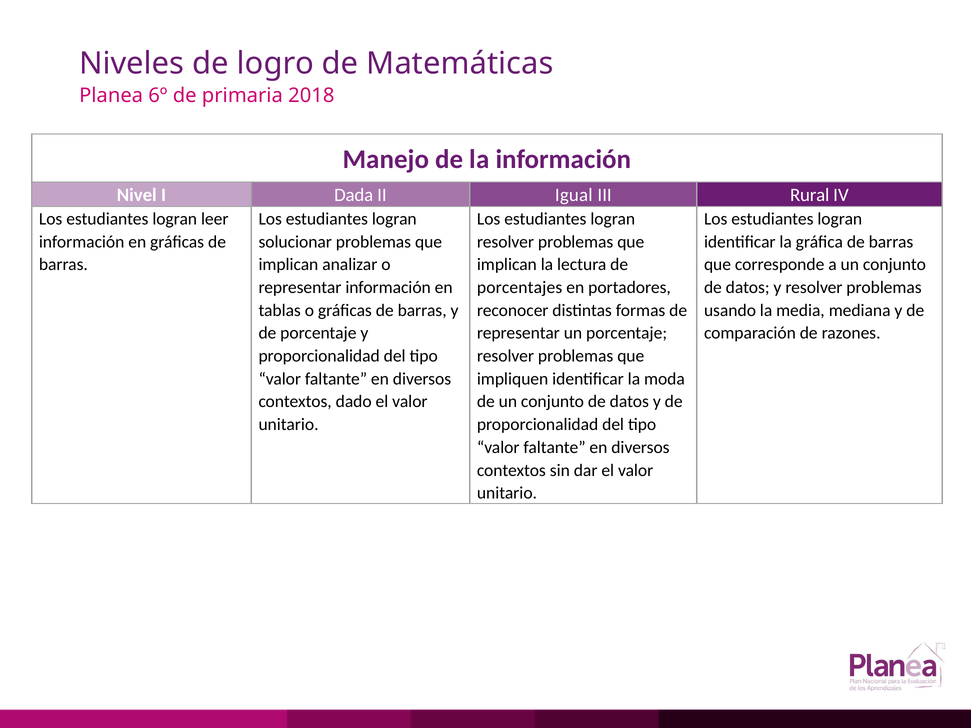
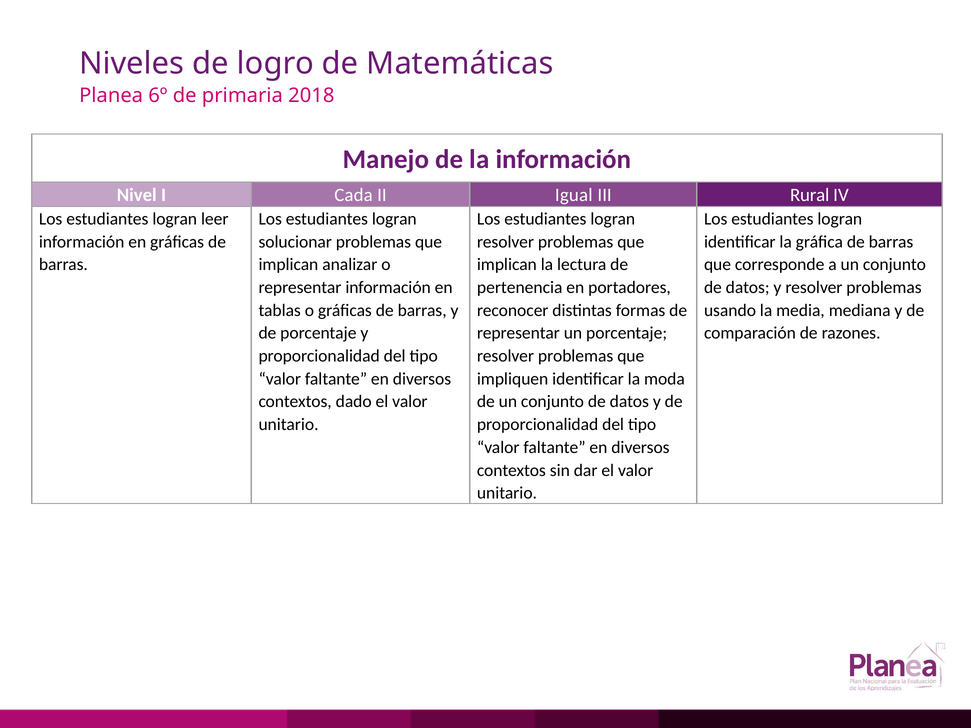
Dada: Dada -> Cada
porcentajes: porcentajes -> pertenencia
